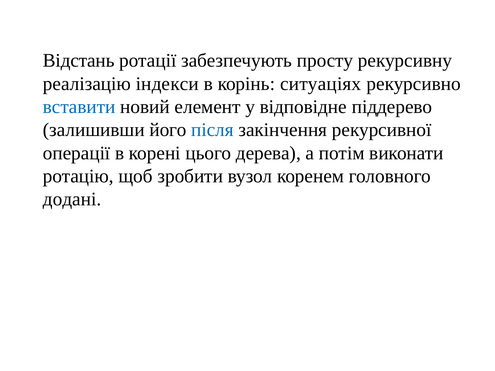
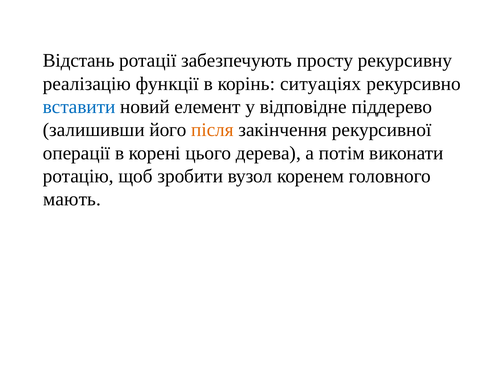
індекси: індекси -> функції
після colour: blue -> orange
додані: додані -> мають
